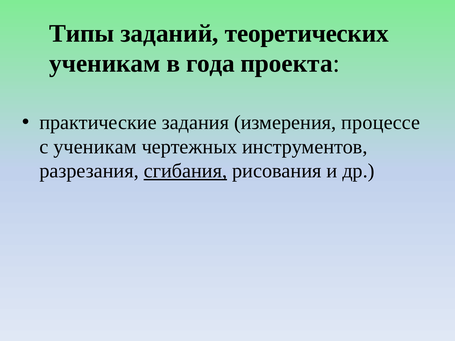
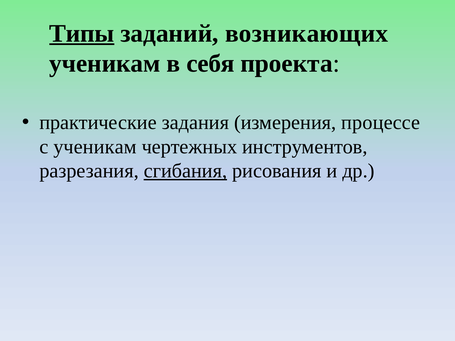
Типы underline: none -> present
теоретических: теоретических -> возникающих
года: года -> себя
